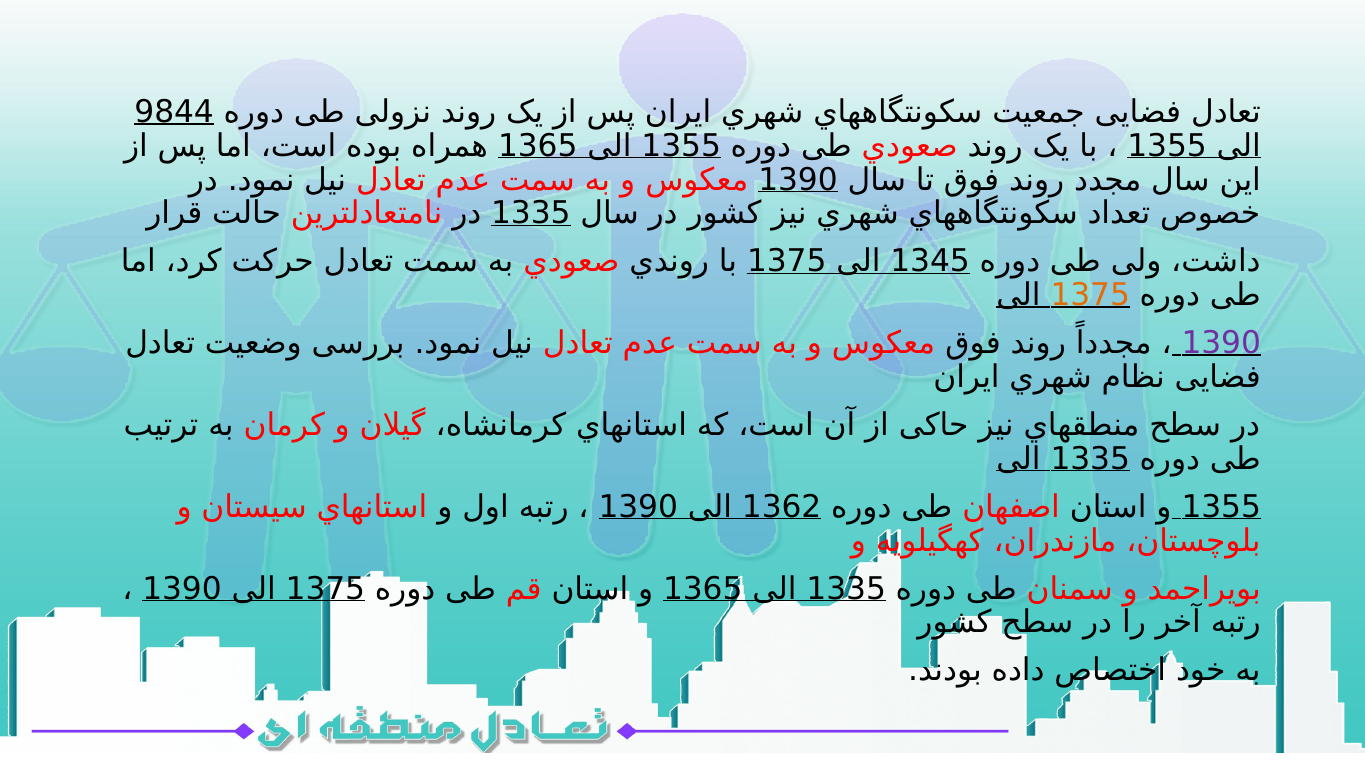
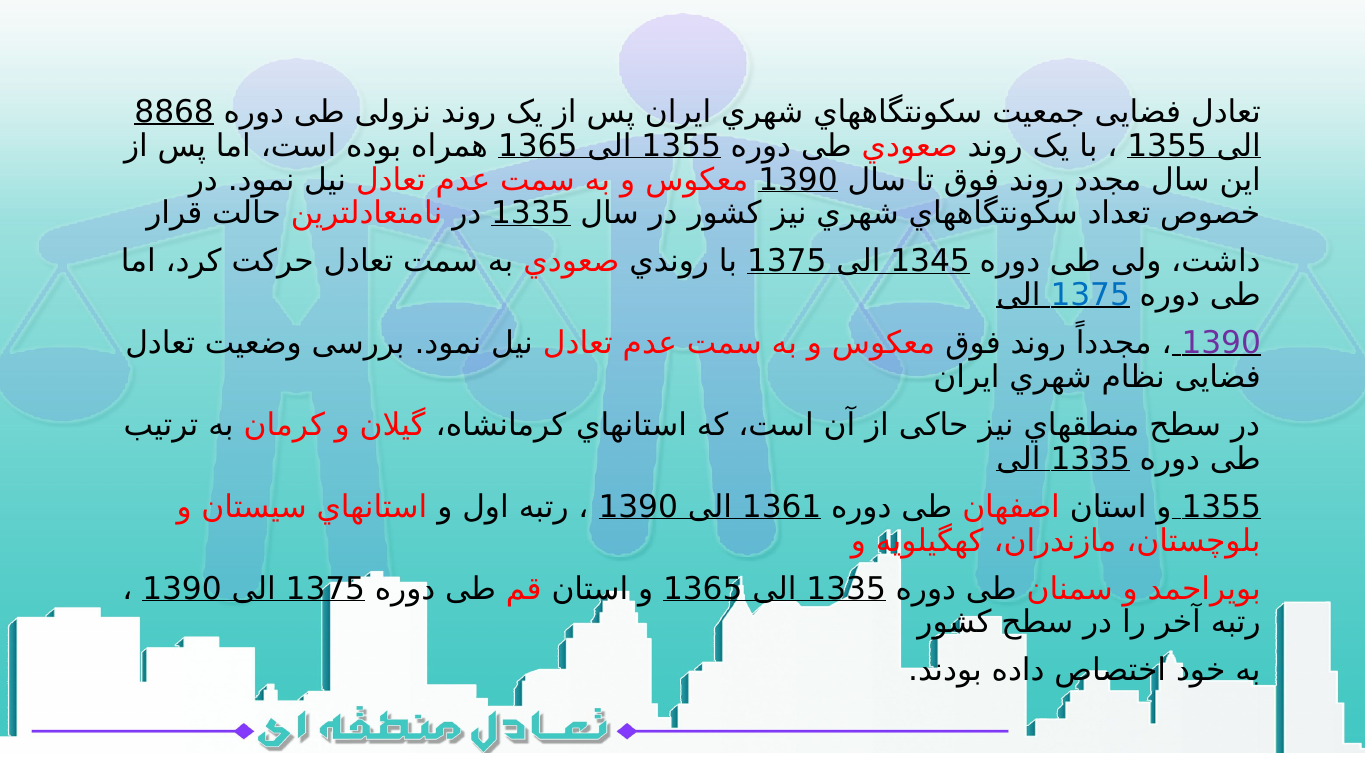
9844: 9844 -> 8868
1375 at (1090, 295) colour: orange -> blue
1362: 1362 -> 1361
